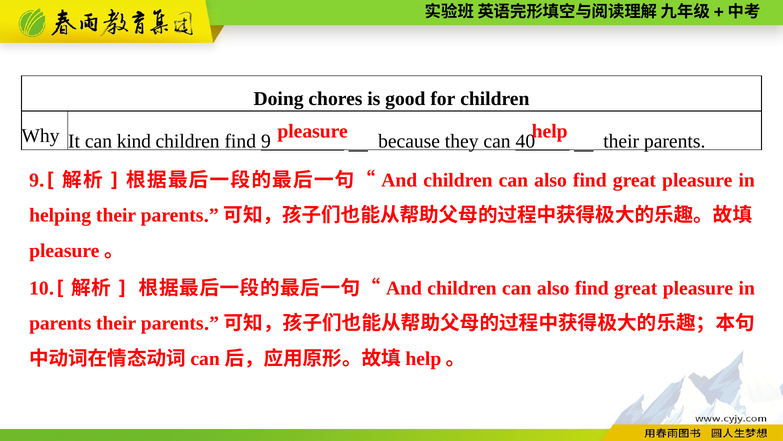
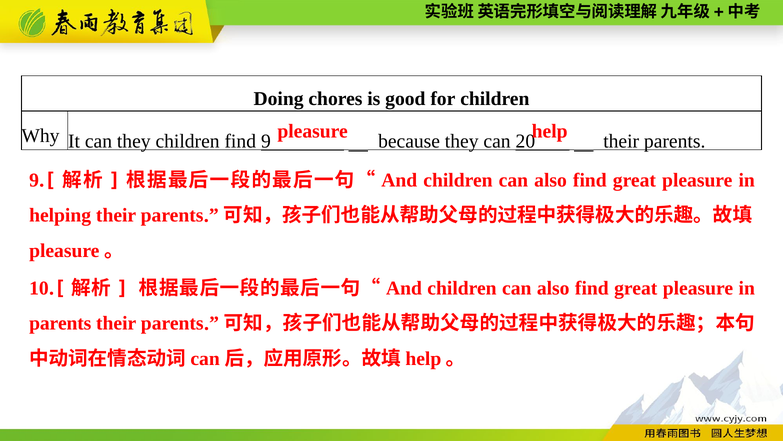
can kind: kind -> they
40: 40 -> 20
